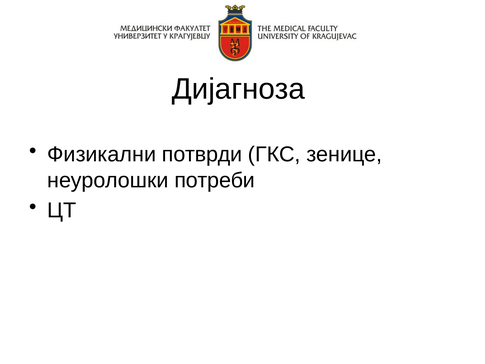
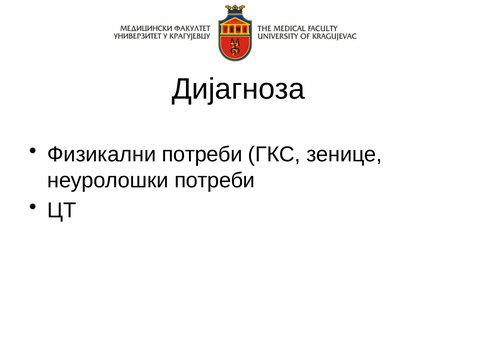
Физикални потврди: потврди -> потреби
